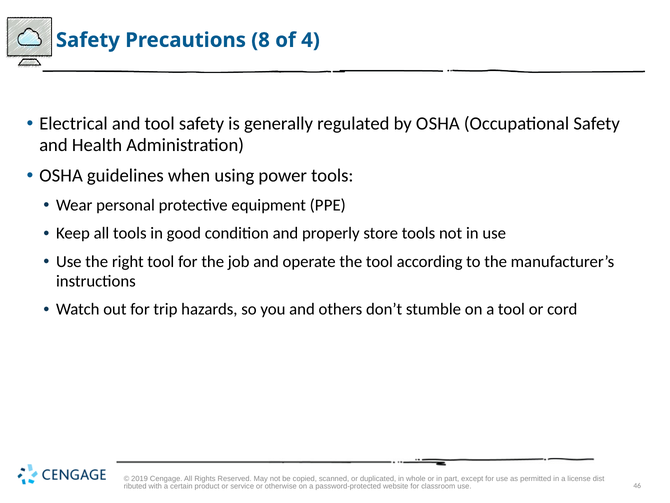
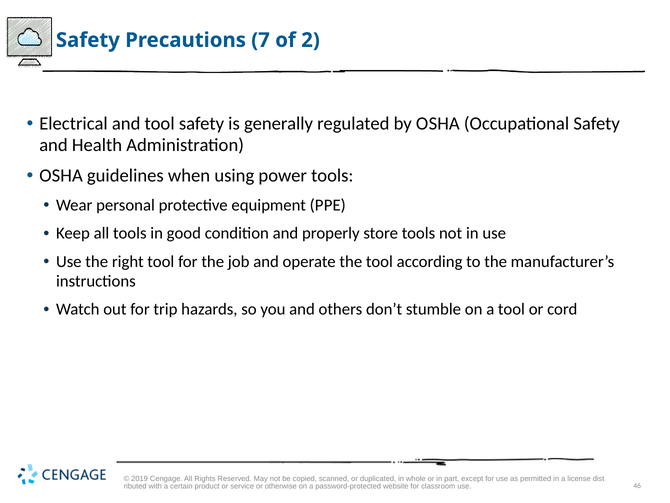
8: 8 -> 7
4: 4 -> 2
